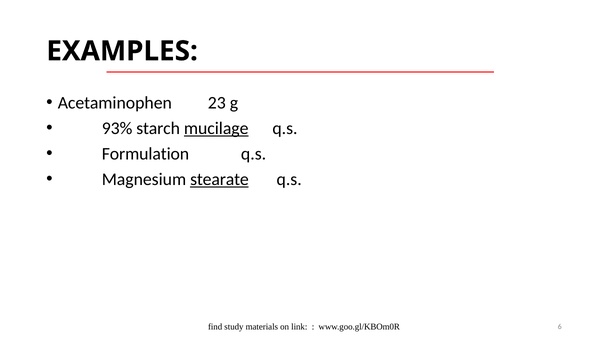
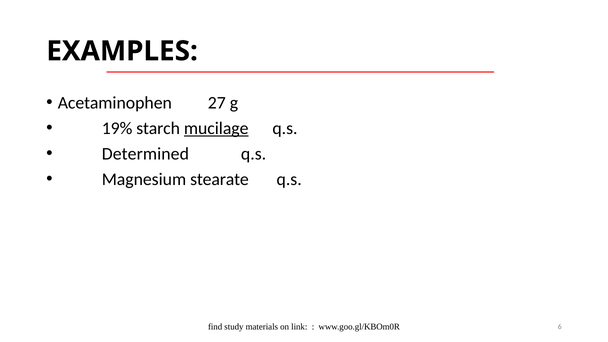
23: 23 -> 27
93%: 93% -> 19%
Formulation: Formulation -> Determined
stearate underline: present -> none
